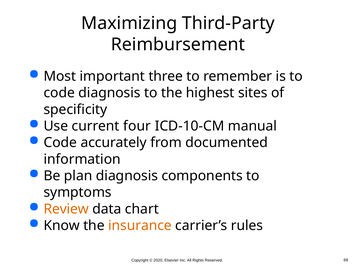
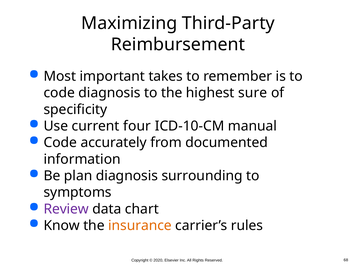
three: three -> takes
sites: sites -> sure
components: components -> surrounding
Review colour: orange -> purple
